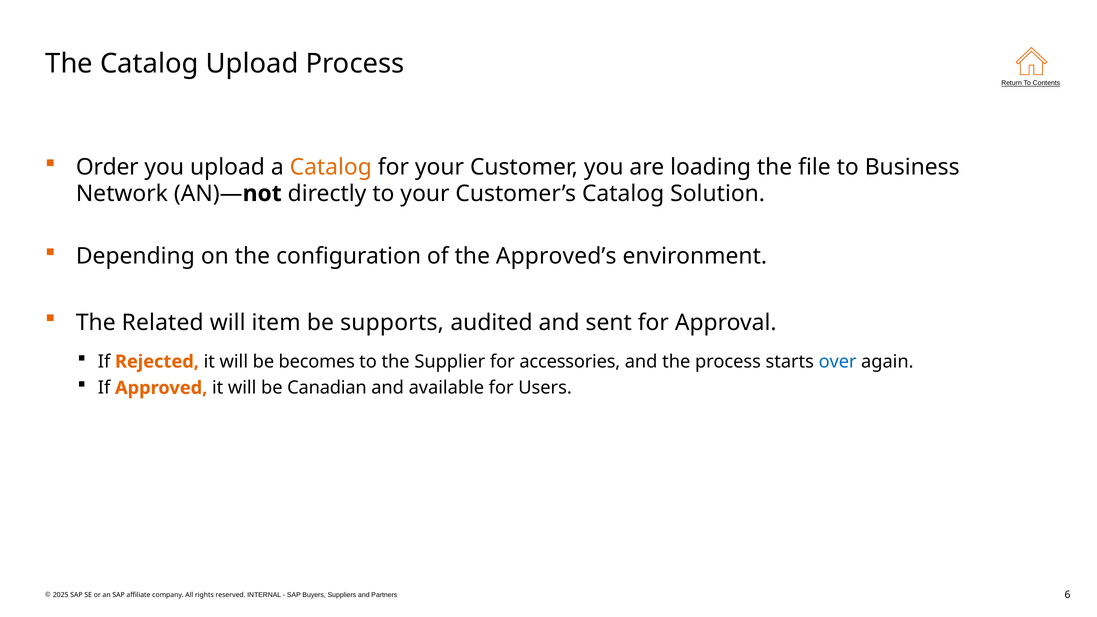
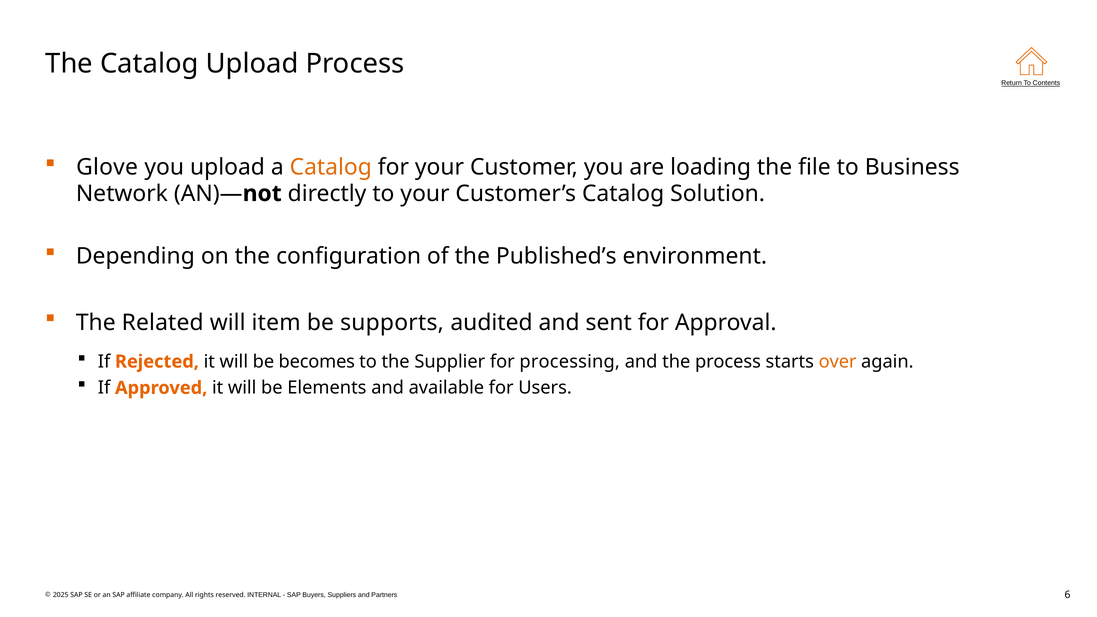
Order: Order -> Glove
Approved’s: Approved’s -> Published’s
accessories: accessories -> processing
over colour: blue -> orange
Canadian: Canadian -> Elements
